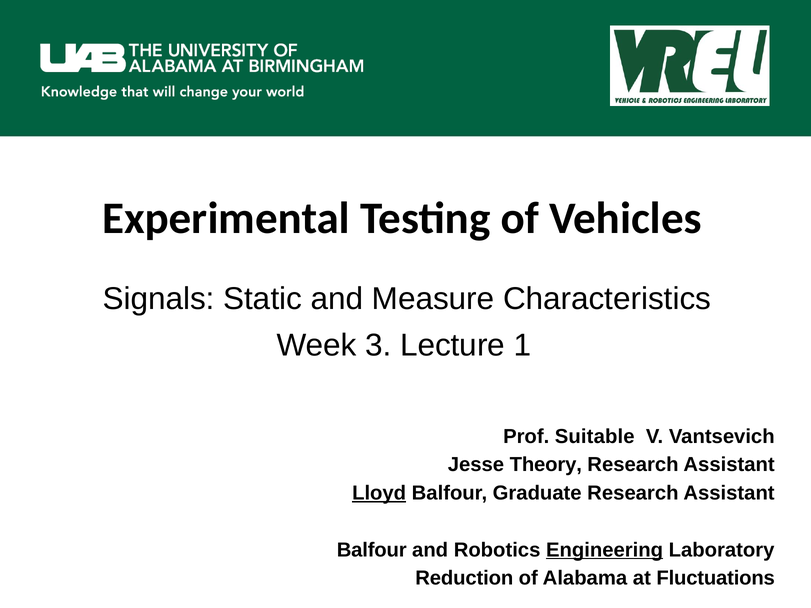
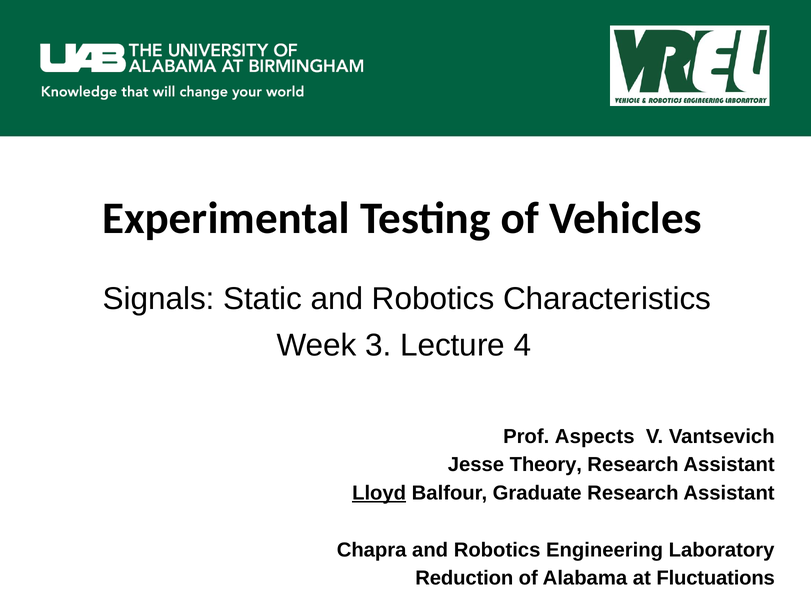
Static and Measure: Measure -> Robotics
1: 1 -> 4
Suitable: Suitable -> Aspects
Balfour at (372, 550): Balfour -> Chapra
Engineering underline: present -> none
